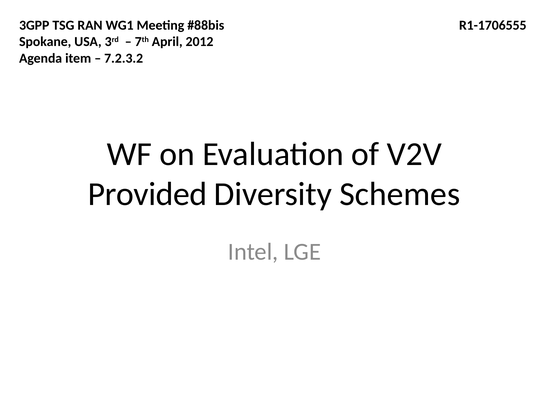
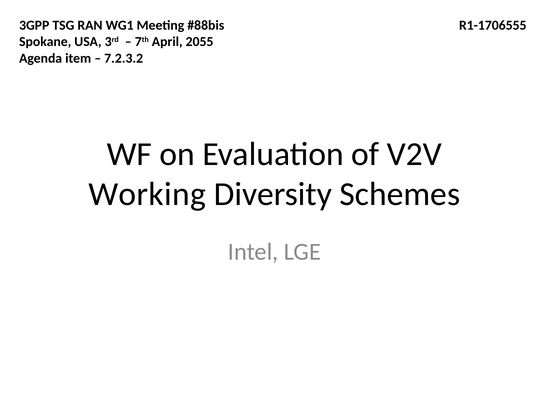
2012: 2012 -> 2055
Provided: Provided -> Working
